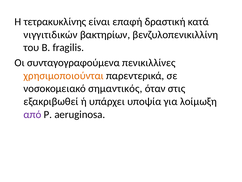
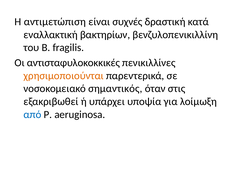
τετρακυκλίνης: τετρακυκλίνης -> αντιμετώπιση
επαφή: επαφή -> συχνές
νιγγιτιδικών: νιγγιτιδικών -> εναλλακτική
συνταγογραφούμενα: συνταγογραφούμενα -> αντισταφυλοκοκκικές
από colour: purple -> blue
